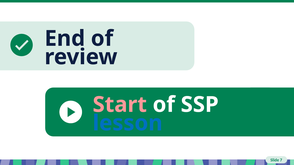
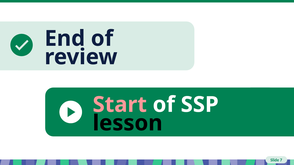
lesson colour: blue -> black
